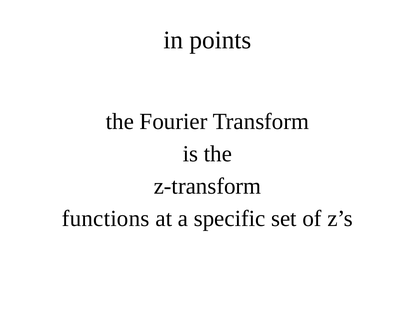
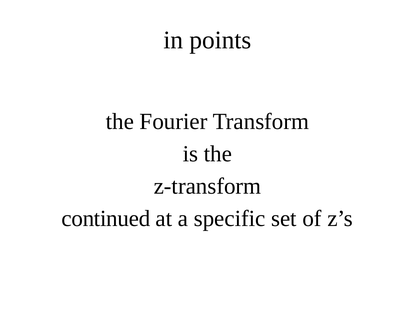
functions: functions -> continued
